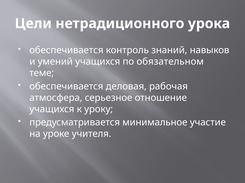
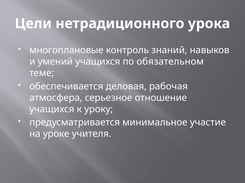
обеспечивается at (66, 50): обеспечивается -> многоплановые
